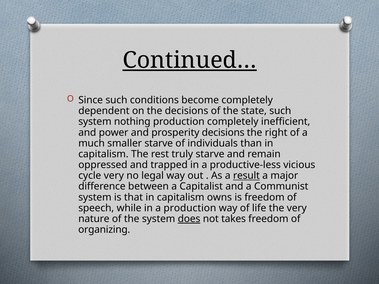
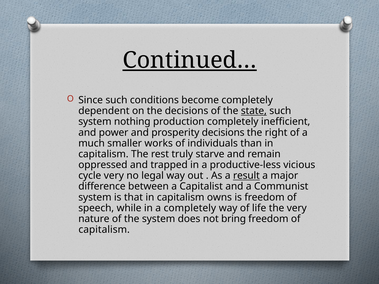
state underline: none -> present
smaller starve: starve -> works
a production: production -> completely
does underline: present -> none
takes: takes -> bring
organizing at (104, 230): organizing -> capitalism
